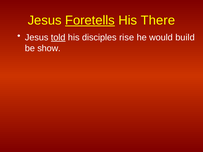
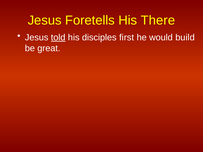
Foretells underline: present -> none
rise: rise -> first
show: show -> great
